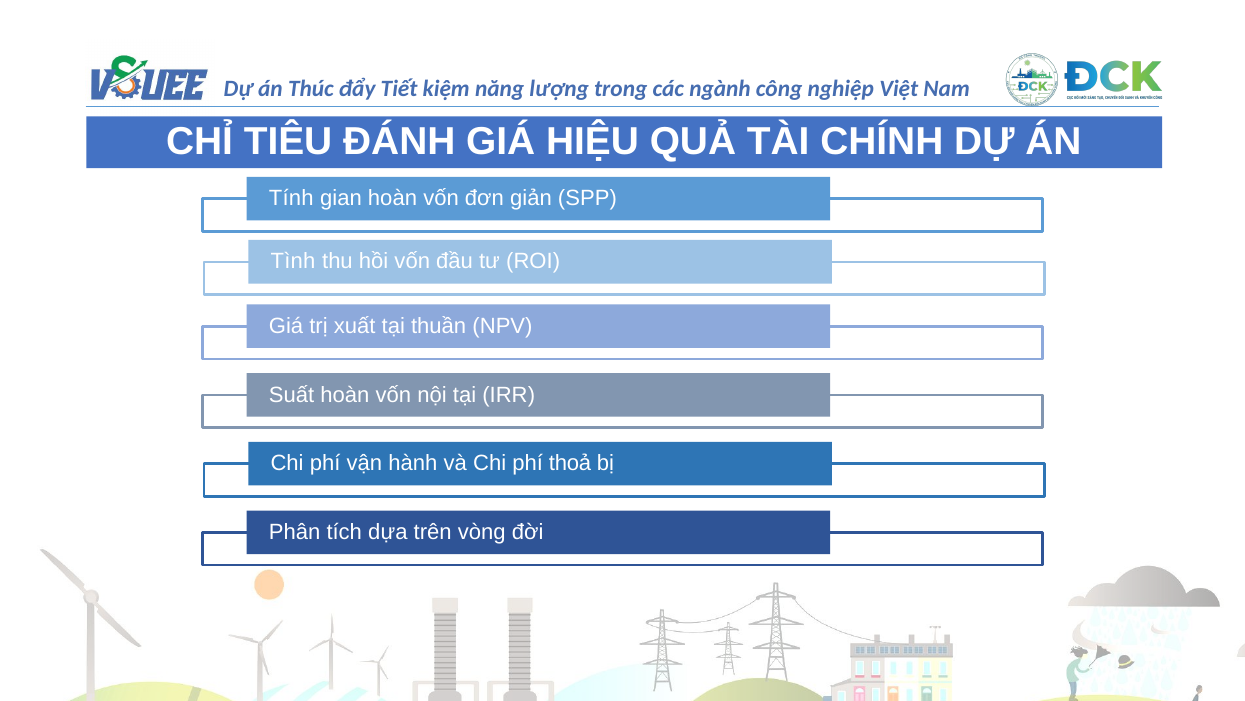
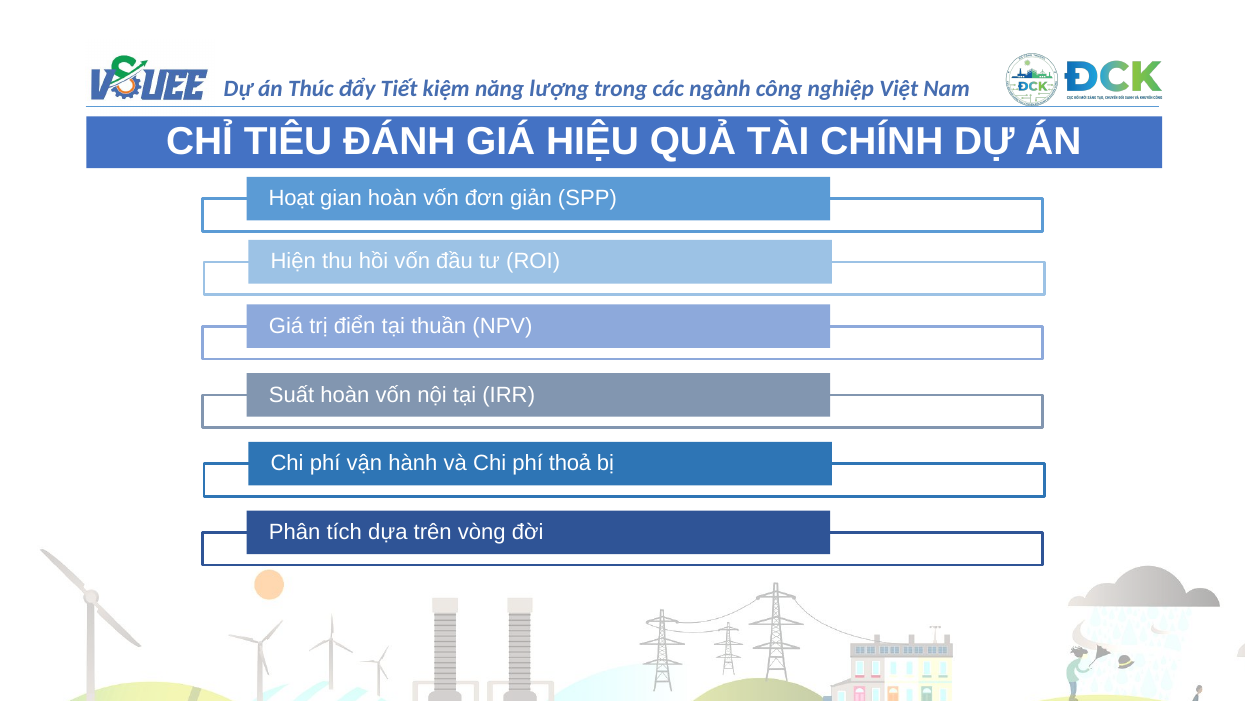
Tính: Tính -> Hoạt
Tình: Tình -> Hiện
xuất: xuất -> điển
